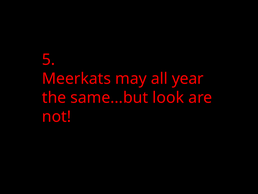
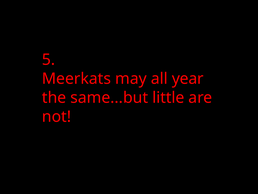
look: look -> little
